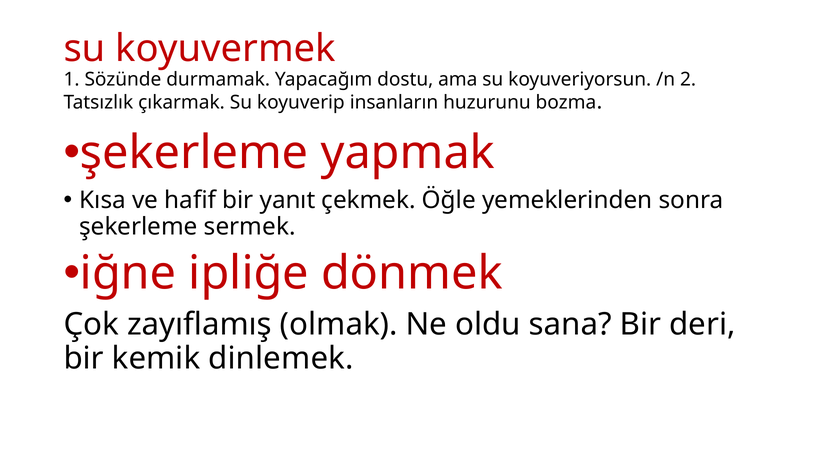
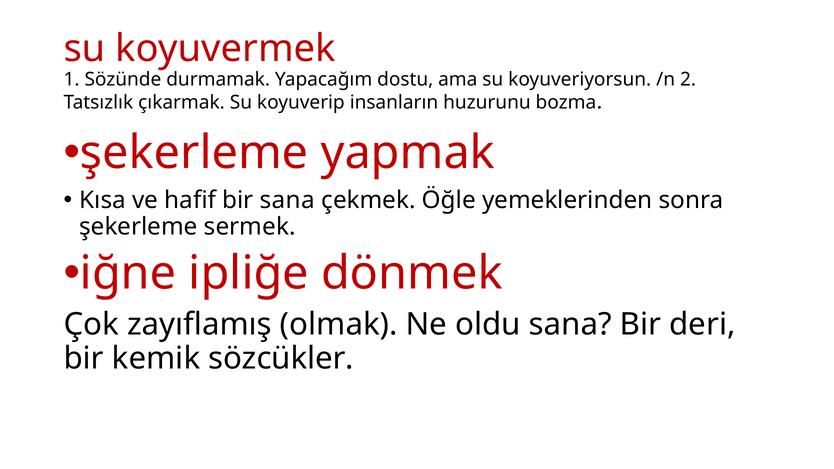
bir yanıt: yanıt -> sana
dinlemek: dinlemek -> sözcükler
